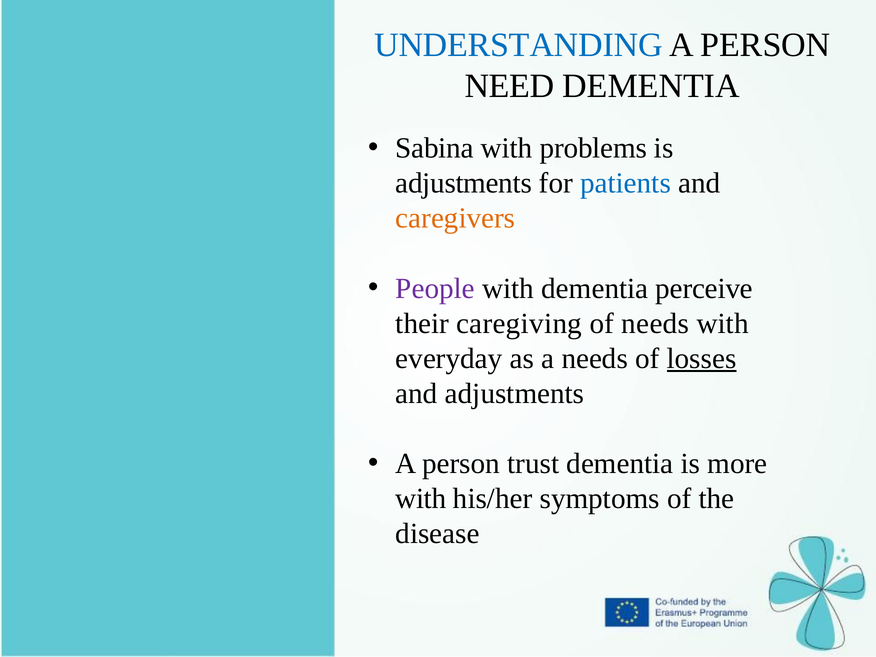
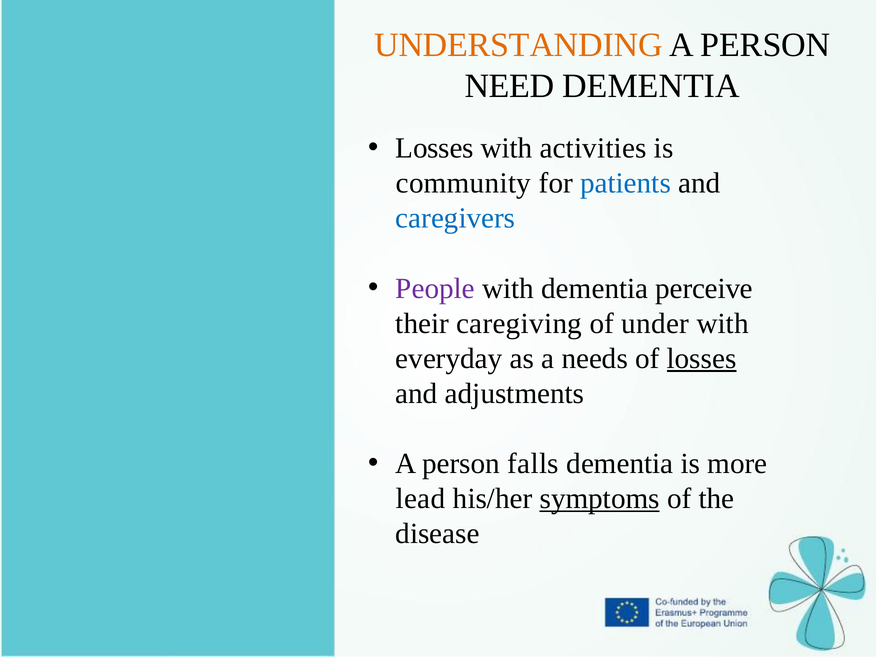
UNDERSTANDING colour: blue -> orange
Sabina at (435, 148): Sabina -> Losses
problems: problems -> activities
adjustments at (464, 183): adjustments -> community
caregivers colour: orange -> blue
of needs: needs -> under
trust: trust -> falls
with at (421, 499): with -> lead
symptoms underline: none -> present
